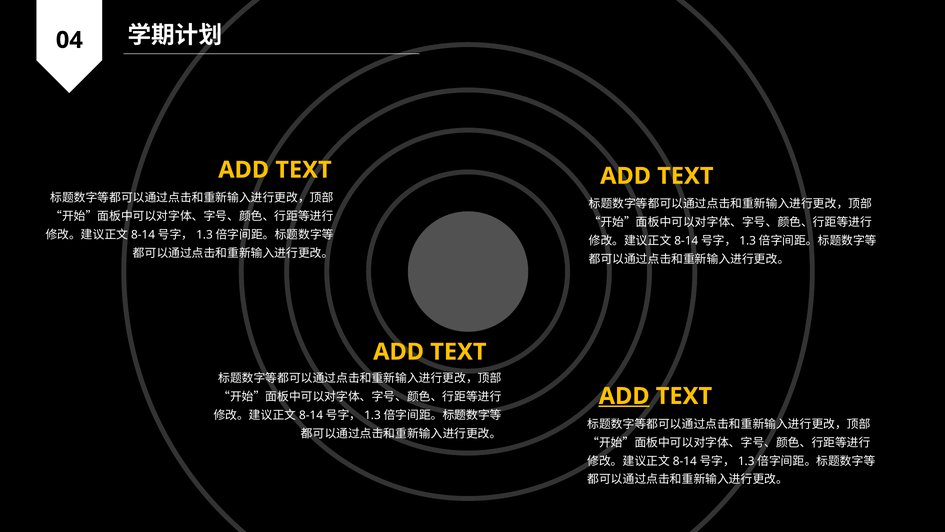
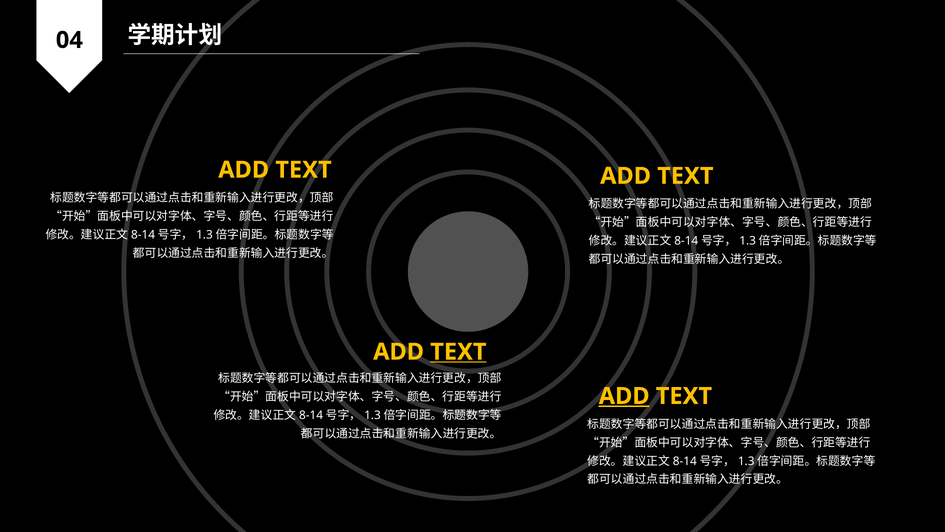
TEXT at (458, 352) underline: none -> present
